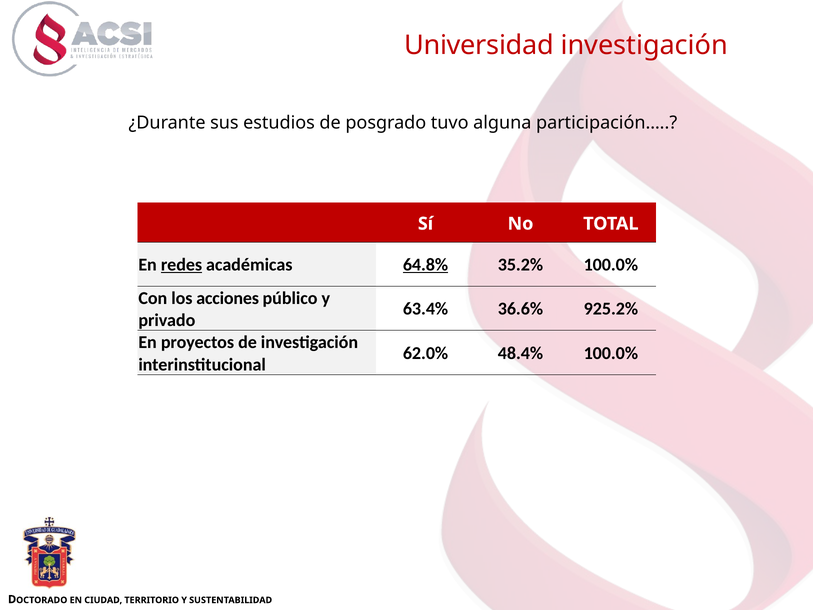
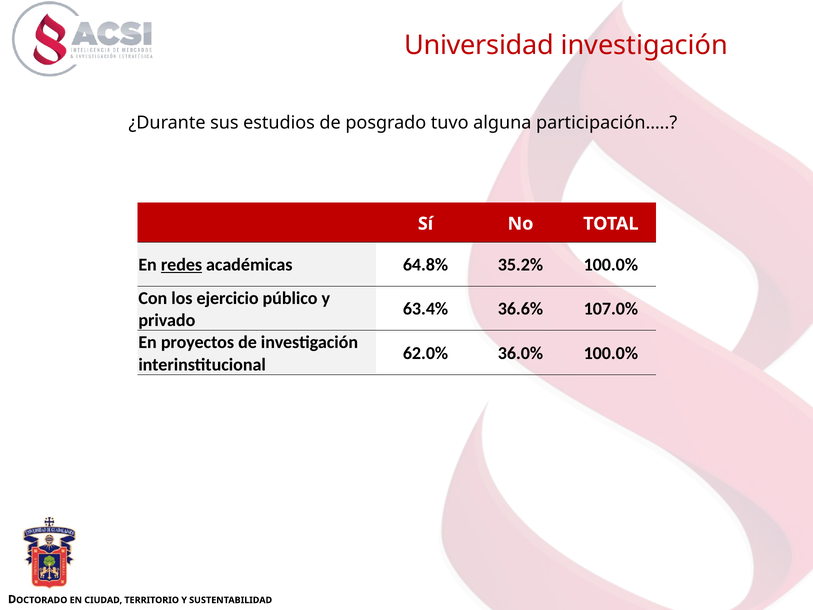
64.8% underline: present -> none
acciones: acciones -> ejercicio
925.2%: 925.2% -> 107.0%
48.4%: 48.4% -> 36.0%
